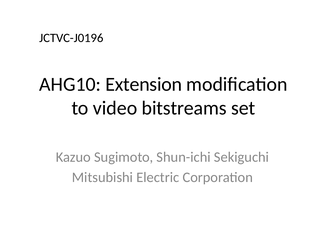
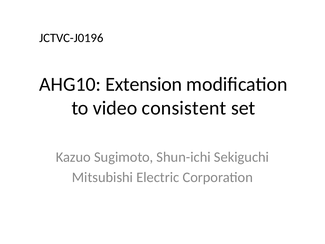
bitstreams: bitstreams -> consistent
